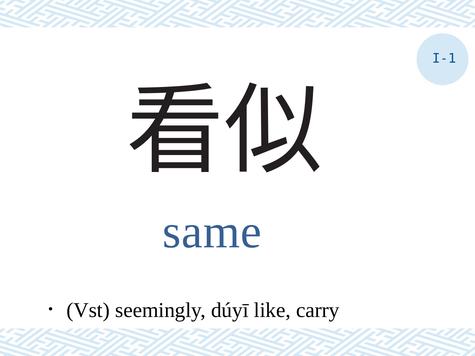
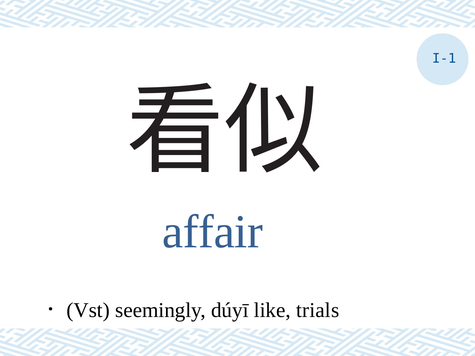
same: same -> affair
carry: carry -> trials
